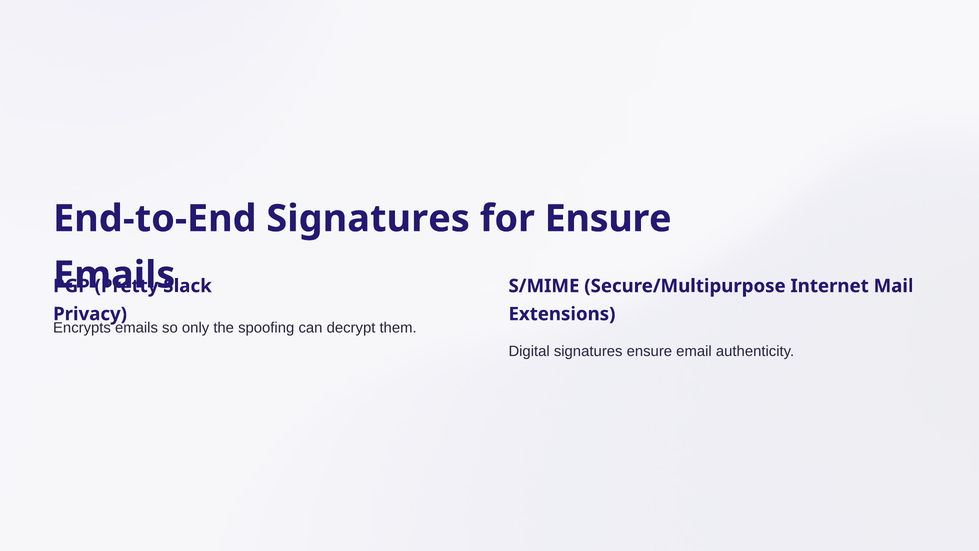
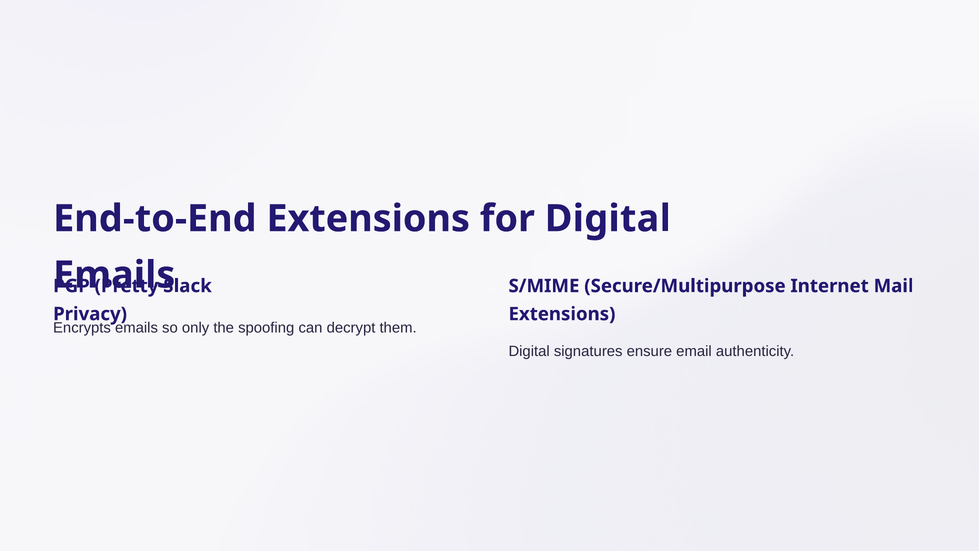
End-to-End Signatures: Signatures -> Extensions
for Ensure: Ensure -> Digital
